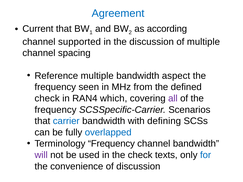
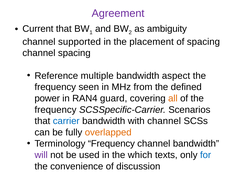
Agreement colour: blue -> purple
according: according -> ambiguity
the discussion: discussion -> placement
of multiple: multiple -> spacing
check at (47, 98): check -> power
which: which -> guard
all colour: purple -> orange
with defining: defining -> channel
overlapped colour: blue -> orange
the check: check -> which
